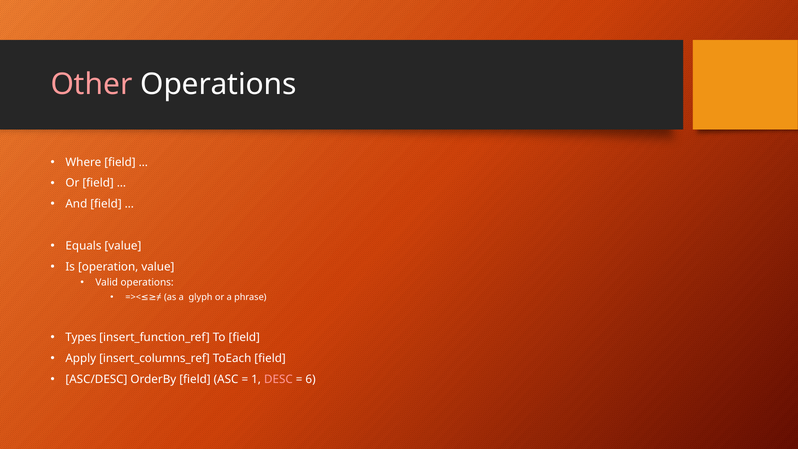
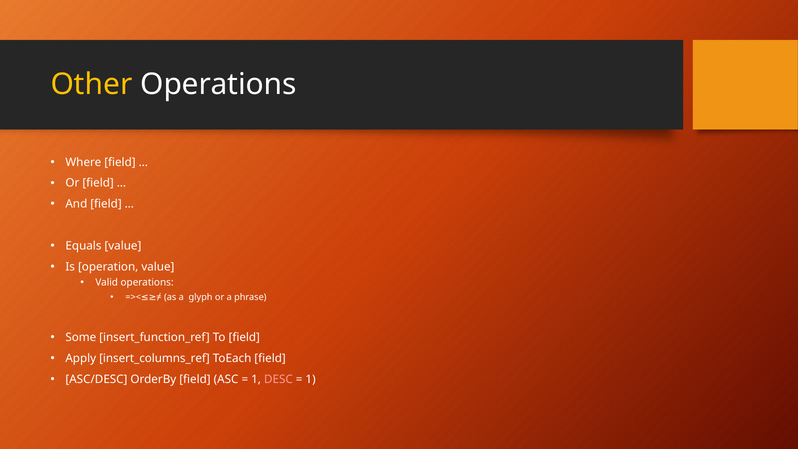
Other colour: pink -> yellow
Types: Types -> Some
6 at (311, 379): 6 -> 1
